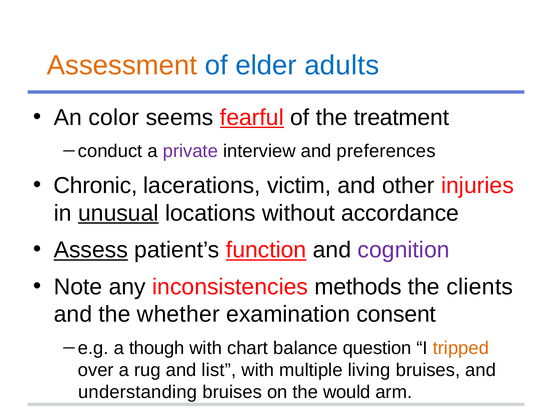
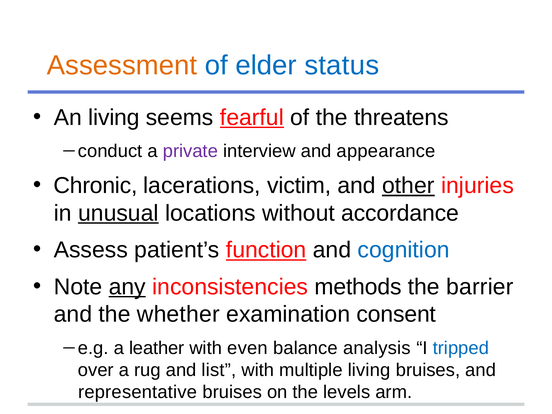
adults: adults -> status
An color: color -> living
treatment: treatment -> threatens
preferences: preferences -> appearance
other underline: none -> present
Assess underline: present -> none
cognition colour: purple -> blue
any underline: none -> present
clients: clients -> barrier
though: though -> leather
chart: chart -> even
question: question -> analysis
tripped colour: orange -> blue
understanding: understanding -> representative
would: would -> levels
